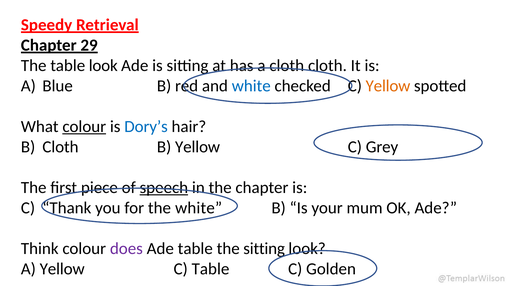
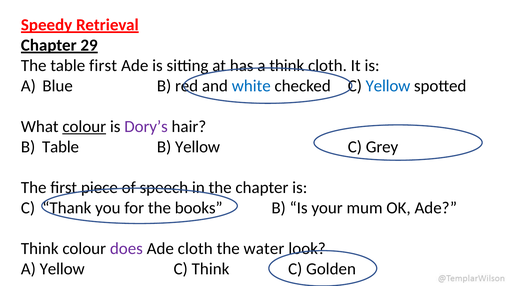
table look: look -> first
a cloth: cloth -> think
Yellow at (388, 86) colour: orange -> blue
Dory’s colour: blue -> purple
B Cloth: Cloth -> Table
speech underline: present -> none
the white: white -> books
Ade table: table -> cloth
the sitting: sitting -> water
C Table: Table -> Think
